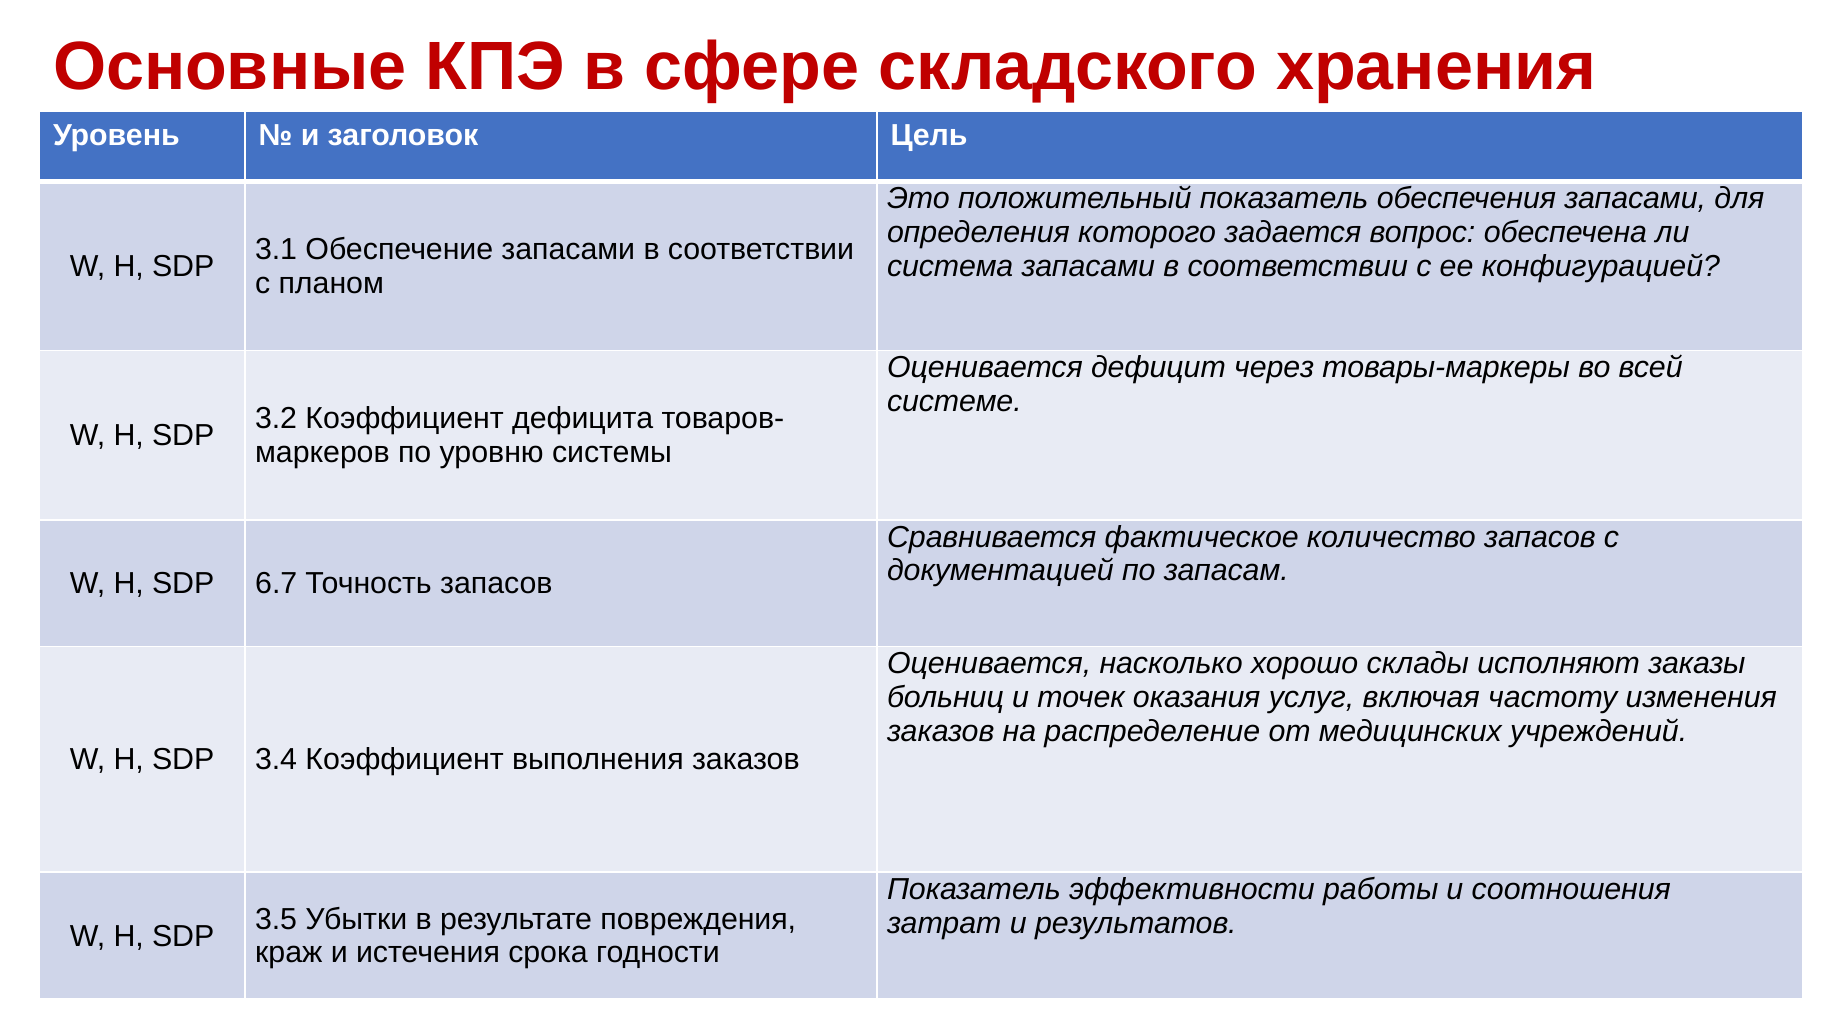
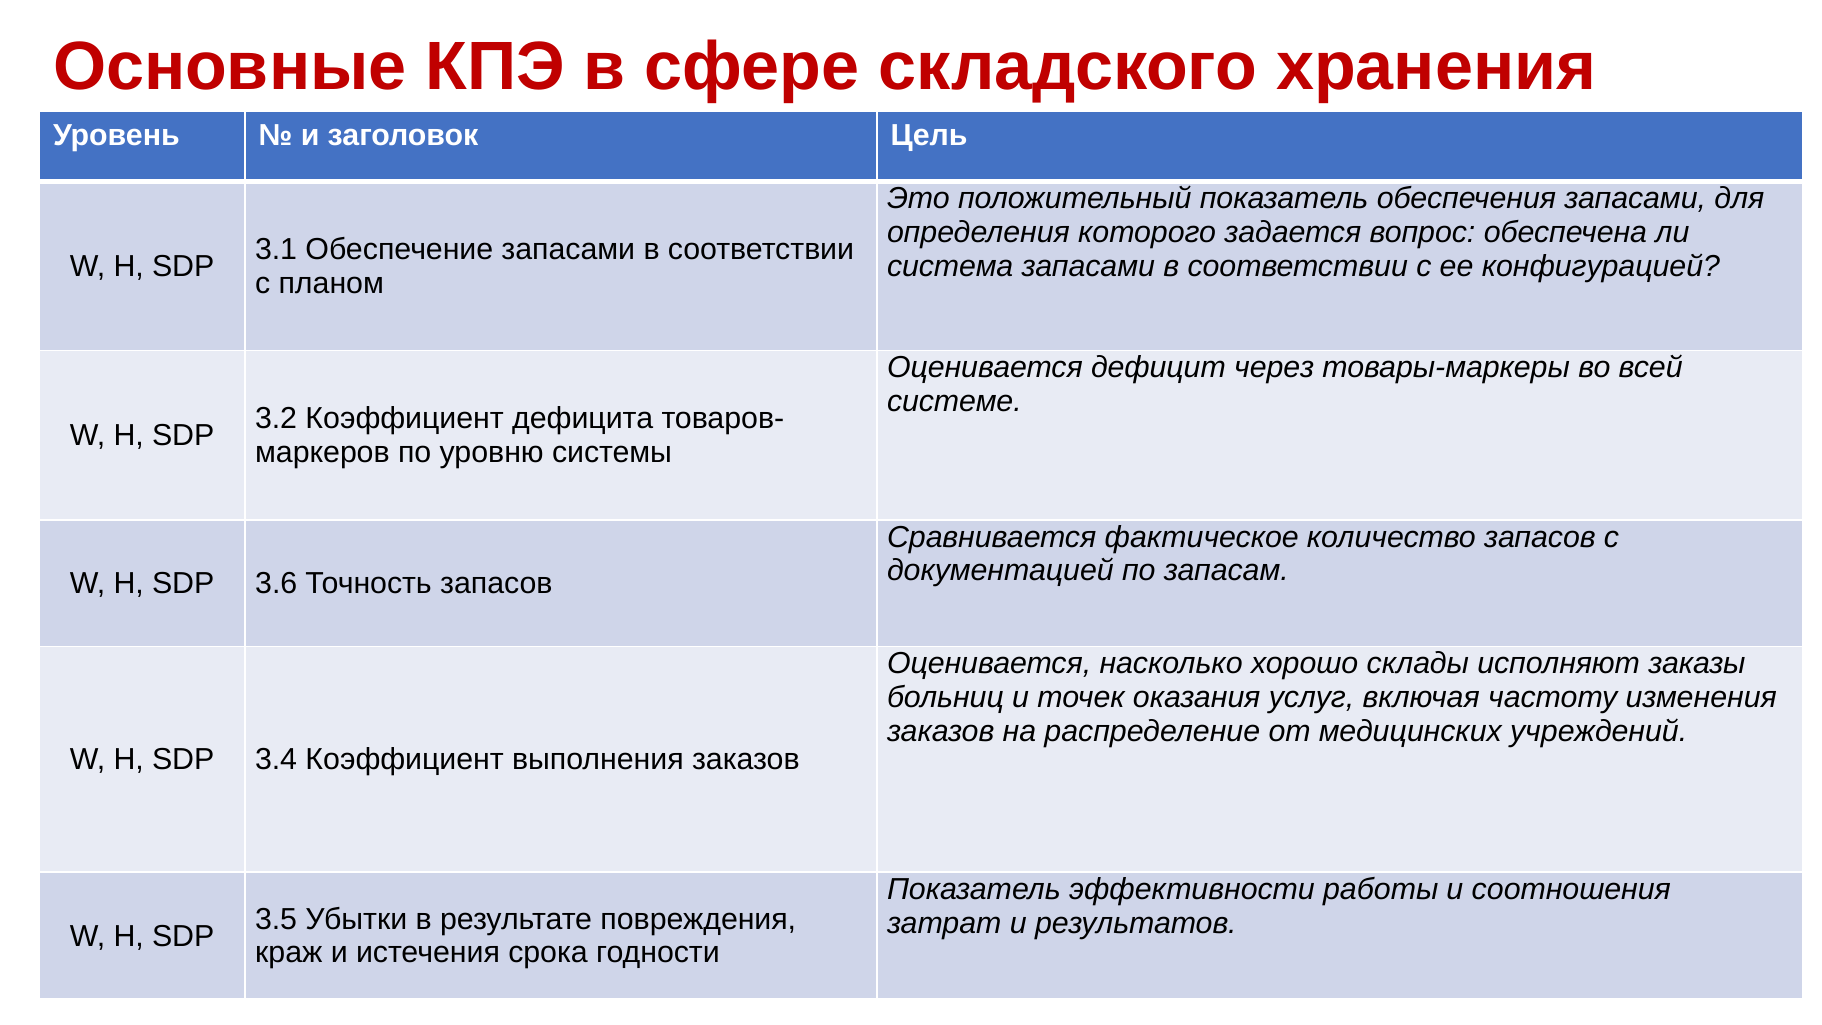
6.7: 6.7 -> 3.6
